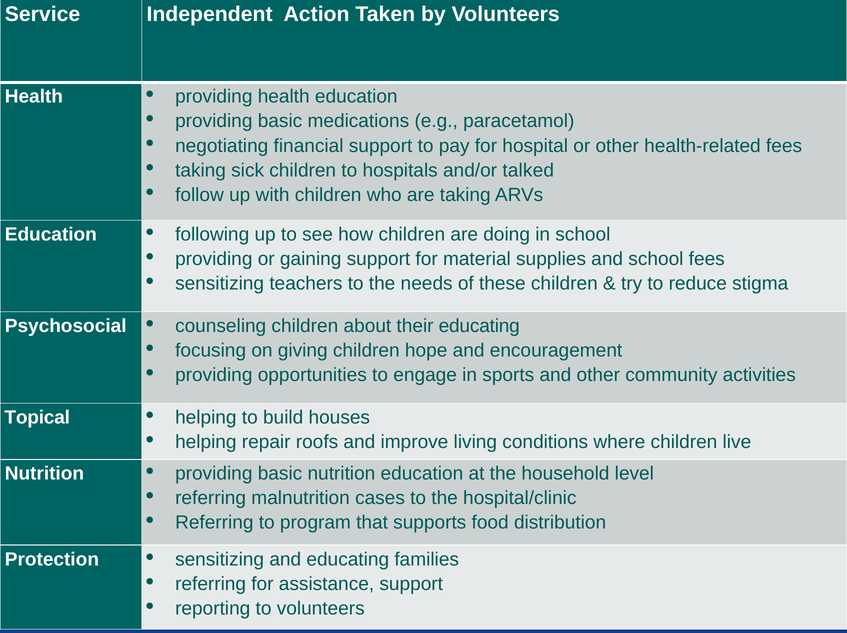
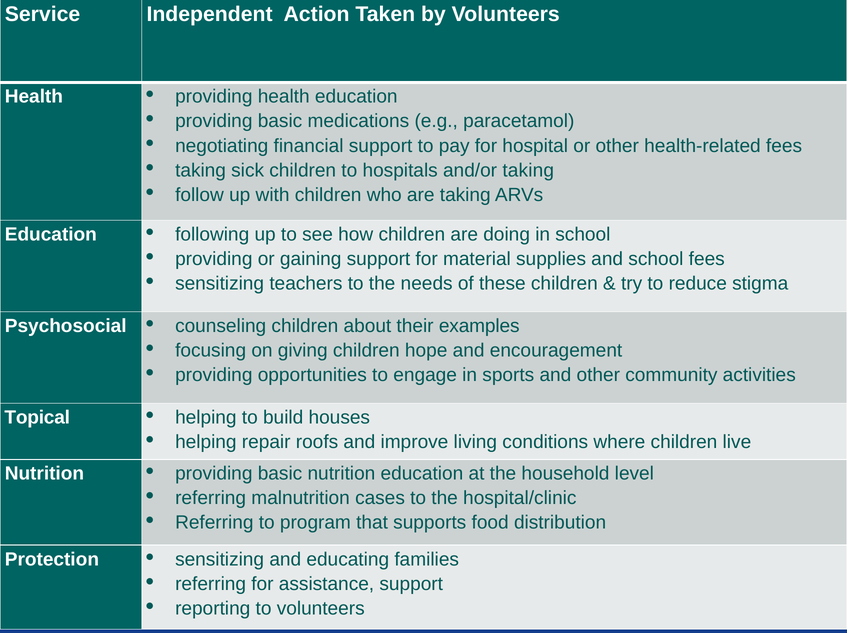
and/or talked: talked -> taking
their educating: educating -> examples
